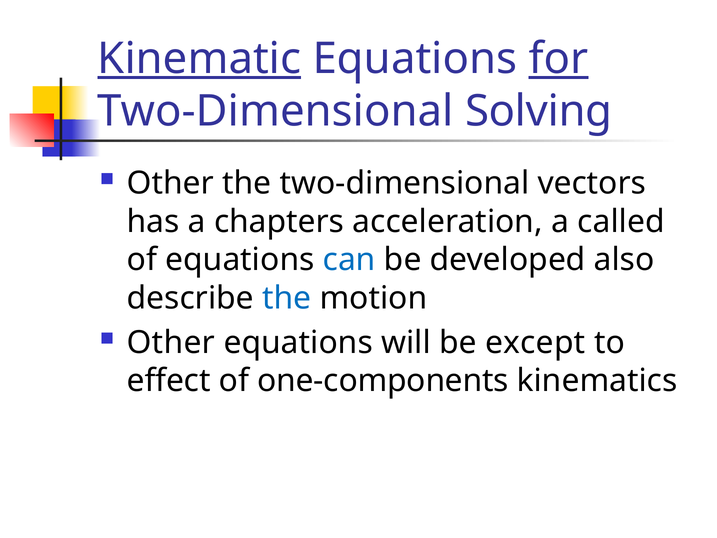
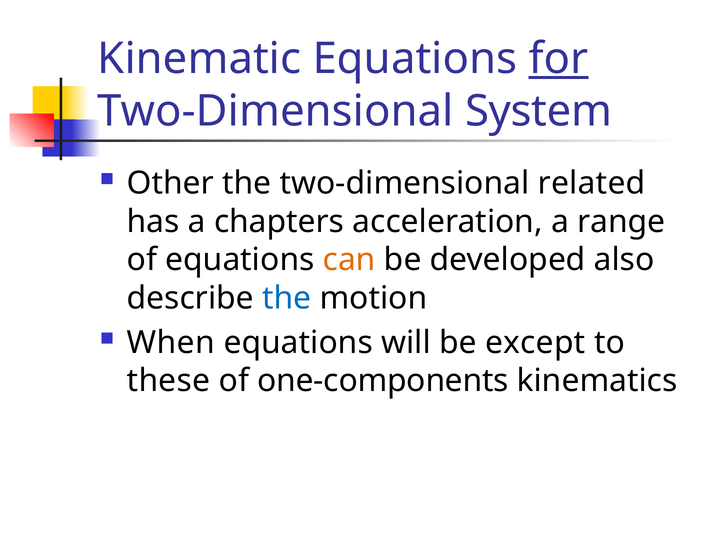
Kinematic underline: present -> none
Solving: Solving -> System
vectors: vectors -> related
called: called -> range
can colour: blue -> orange
Other at (171, 343): Other -> When
effect: effect -> these
